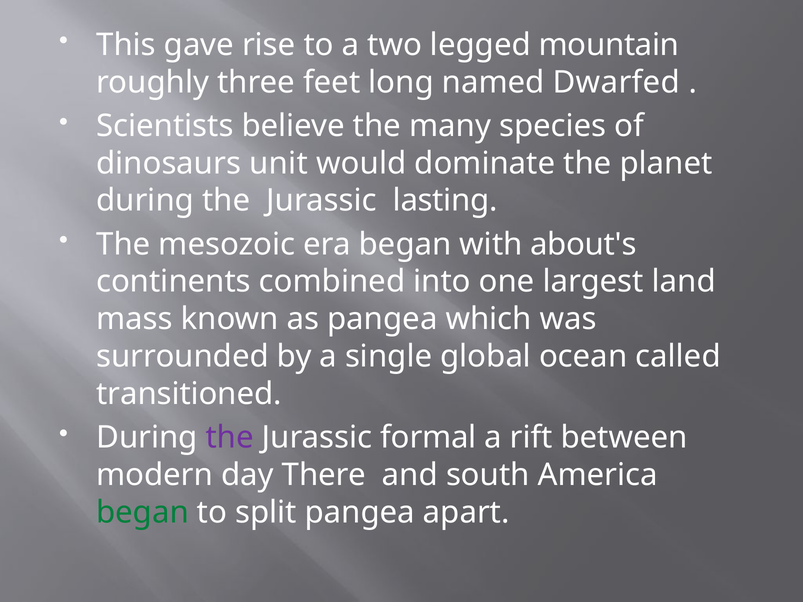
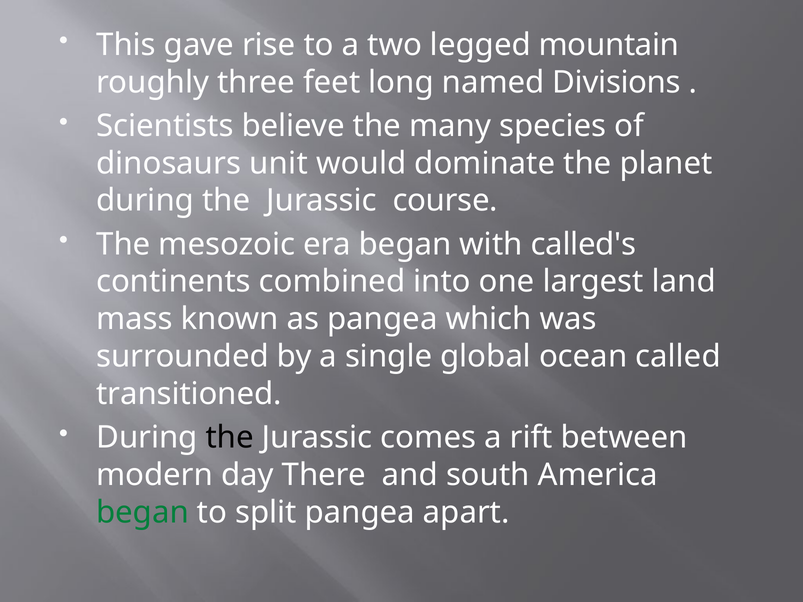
Dwarfed: Dwarfed -> Divisions
lasting: lasting -> course
about's: about's -> called's
the at (230, 438) colour: purple -> black
formal: formal -> comes
